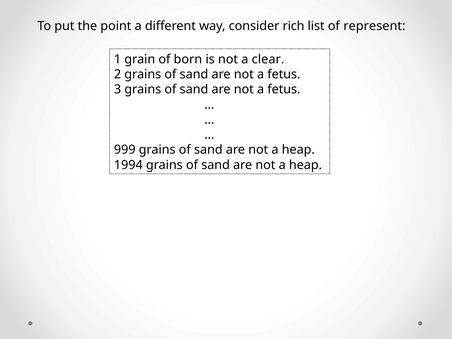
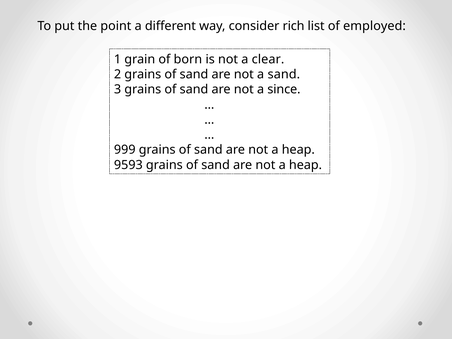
represent: represent -> employed
fetus at (284, 74): fetus -> sand
fetus at (284, 90): fetus -> since
1994: 1994 -> 9593
